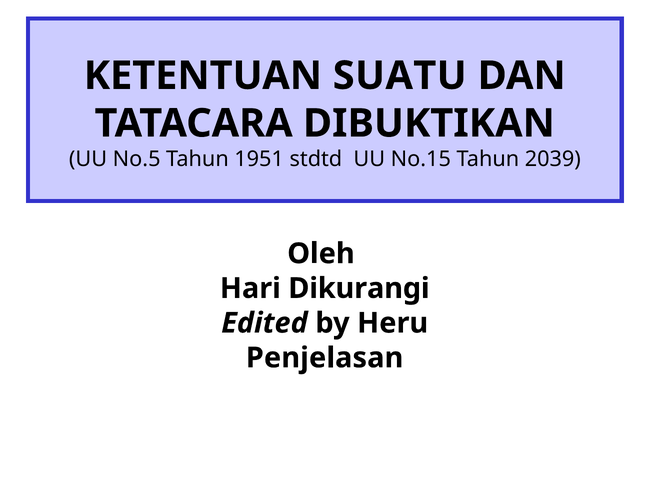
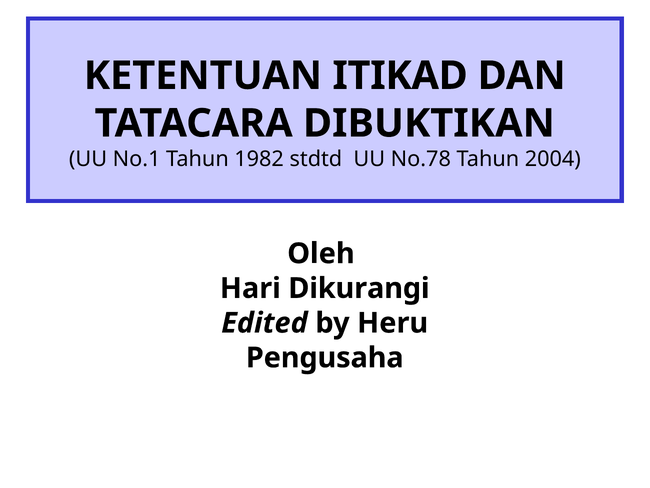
SUATU: SUATU -> ITIKAD
No.5: No.5 -> No.1
1951: 1951 -> 1982
No.15: No.15 -> No.78
2039: 2039 -> 2004
Penjelasan: Penjelasan -> Pengusaha
